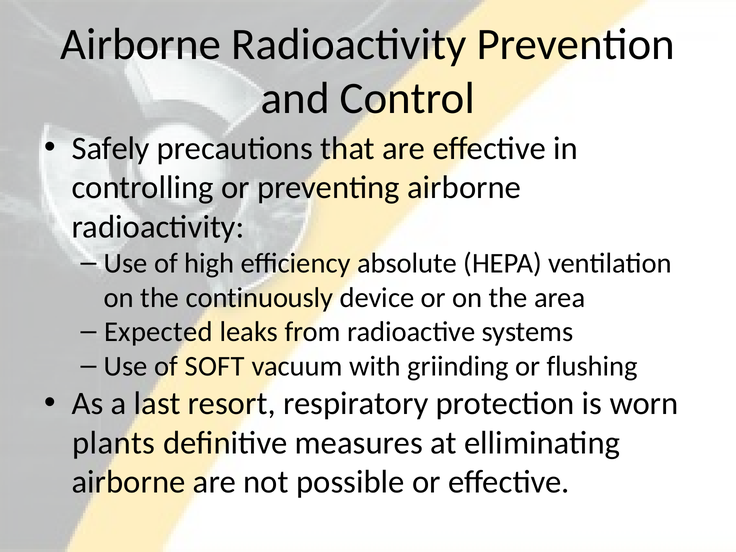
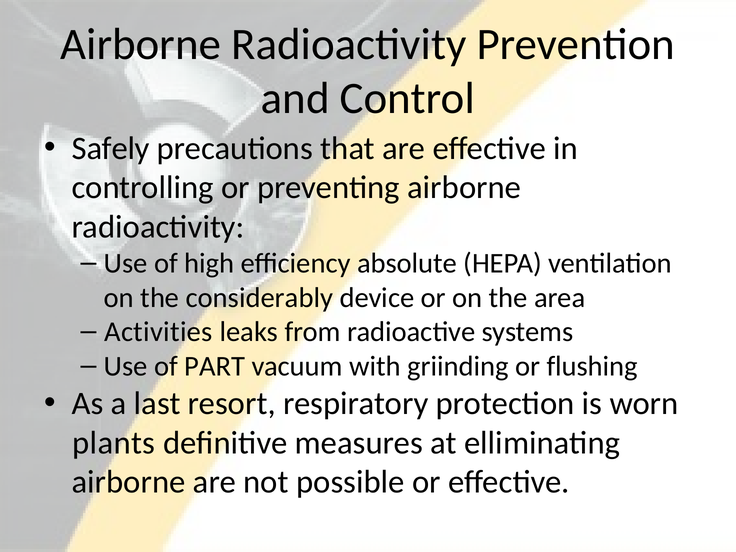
continuously: continuously -> considerably
Expected: Expected -> Activities
SOFT: SOFT -> PART
